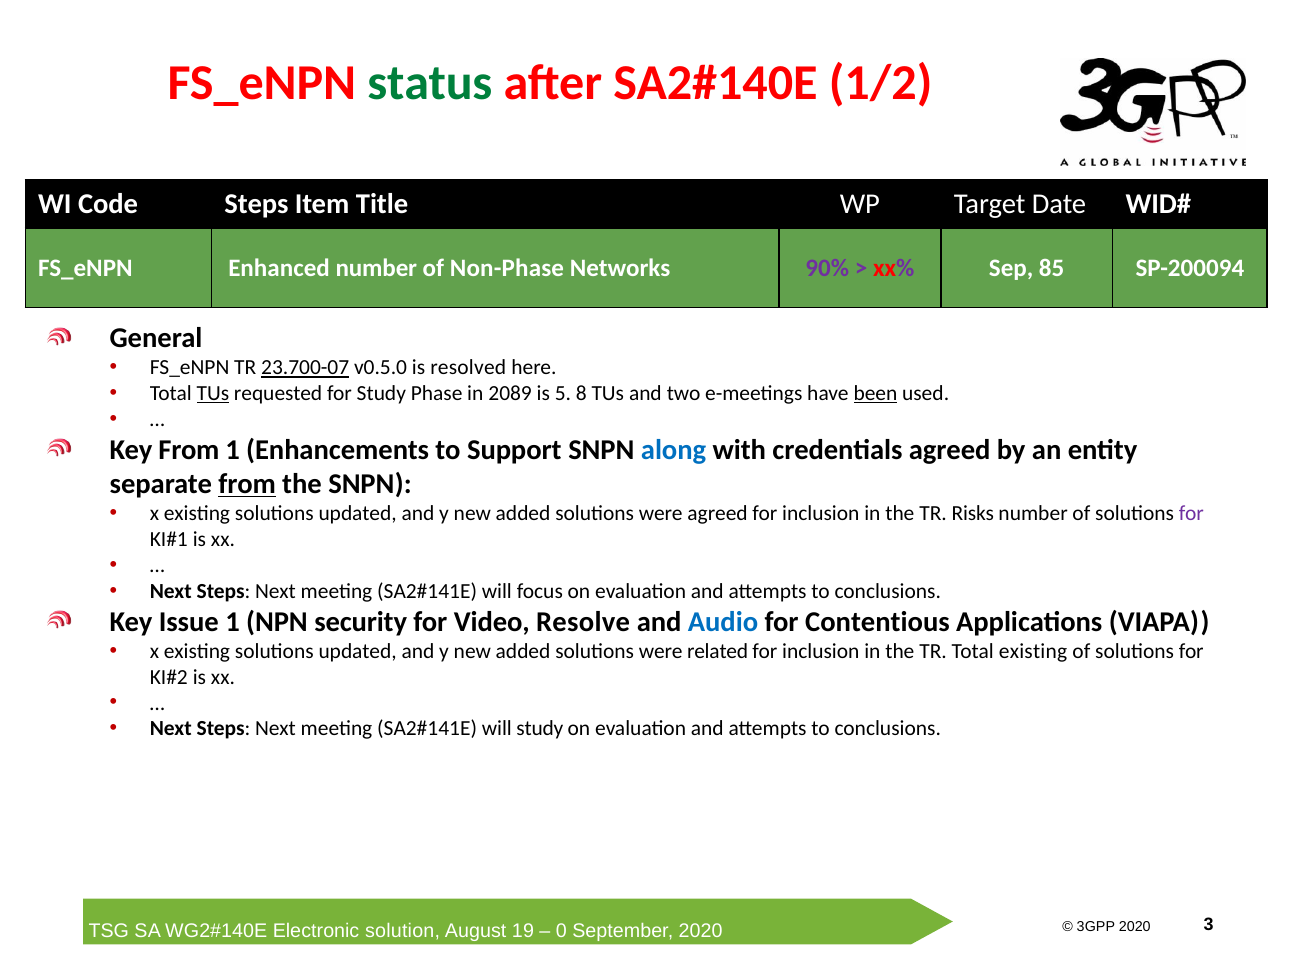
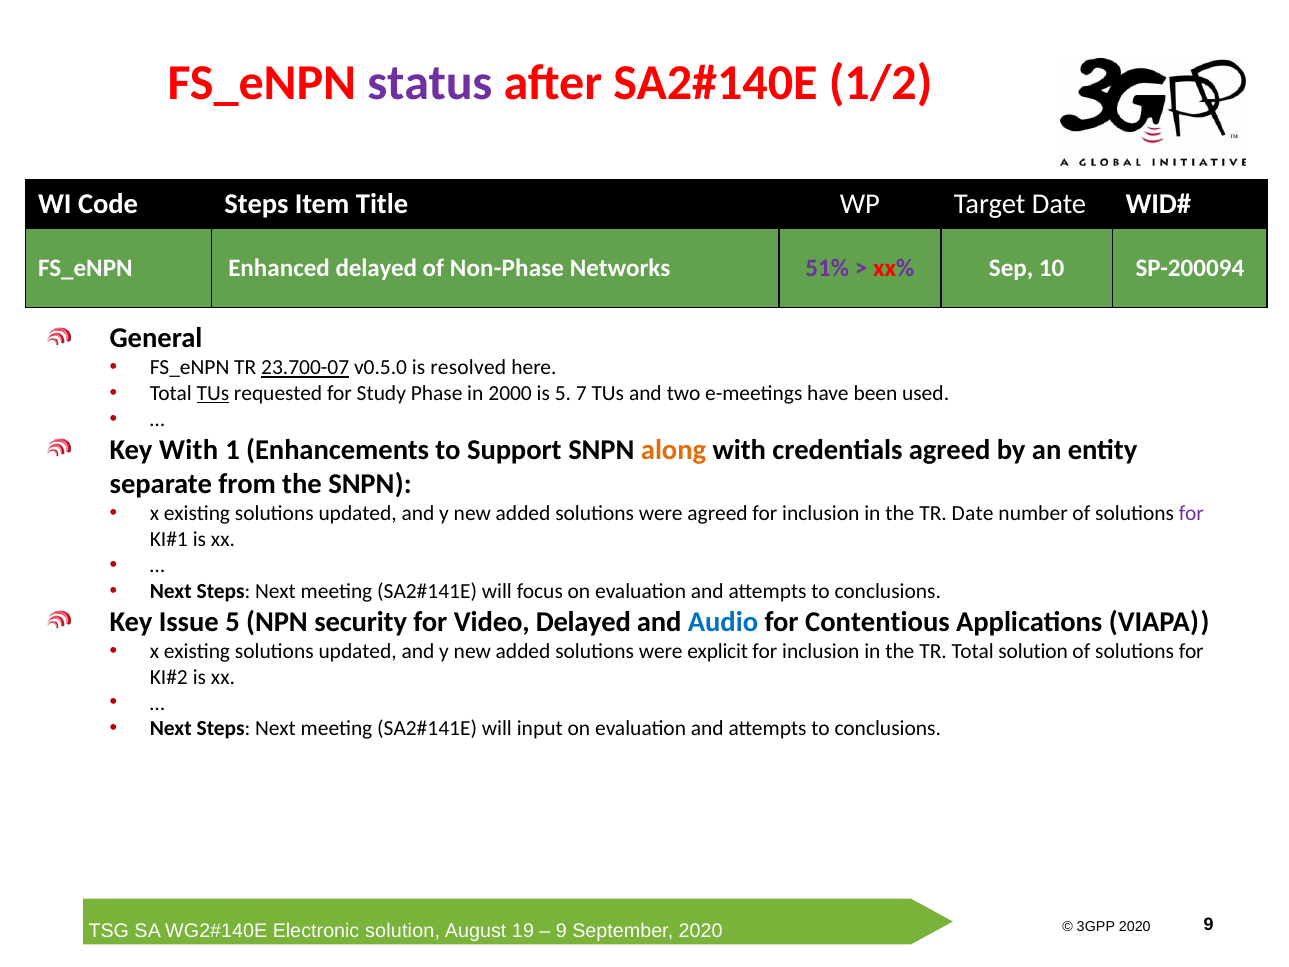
status colour: green -> purple
Enhanced number: number -> delayed
90%: 90% -> 51%
85: 85 -> 10
2089: 2089 -> 2000
8: 8 -> 7
been underline: present -> none
Key From: From -> With
along colour: blue -> orange
from at (247, 484) underline: present -> none
TR Risks: Risks -> Date
Issue 1: 1 -> 5
Video Resolve: Resolve -> Delayed
related: related -> explicit
Total existing: existing -> solution
will study: study -> input
0 at (561, 931): 0 -> 9
2020 3: 3 -> 9
